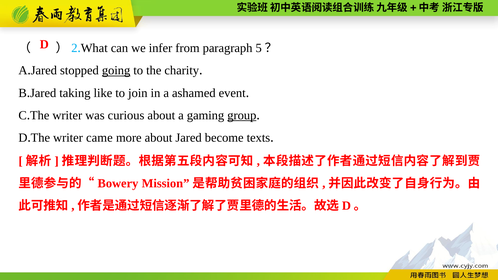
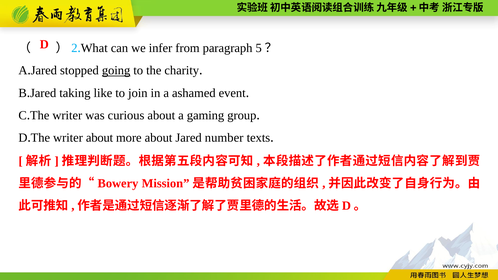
group underline: present -> none
writer came: came -> about
become: become -> number
